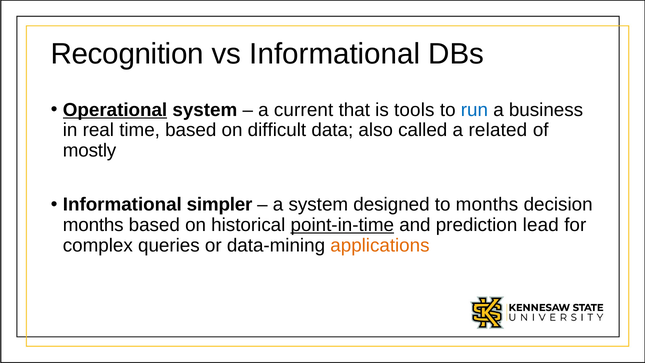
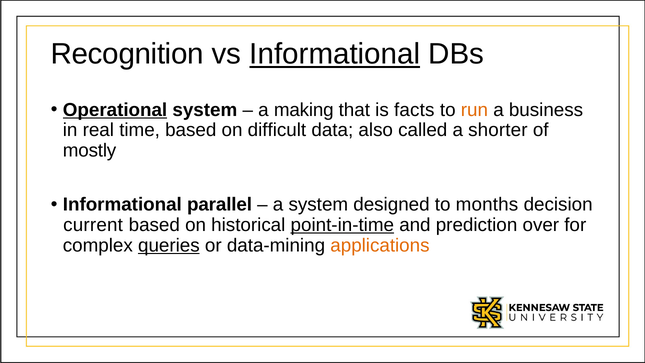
Informational at (335, 54) underline: none -> present
current: current -> making
tools: tools -> facts
run colour: blue -> orange
related: related -> shorter
simpler: simpler -> parallel
months at (93, 225): months -> current
lead: lead -> over
queries underline: none -> present
